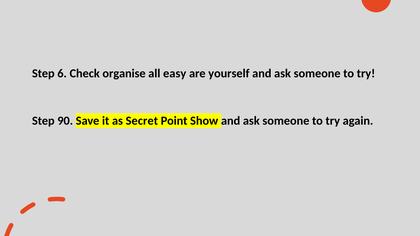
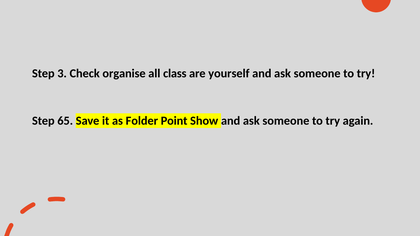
6: 6 -> 3
easy: easy -> class
90: 90 -> 65
Secret: Secret -> Folder
